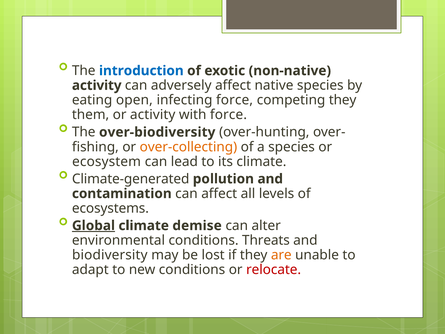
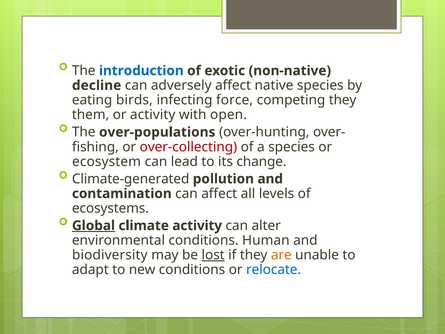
activity at (97, 85): activity -> decline
open: open -> birds
with force: force -> open
over-biodiversity: over-biodiversity -> over-populations
over-collecting colour: orange -> red
its climate: climate -> change
climate demise: demise -> activity
Threats: Threats -> Human
lost underline: none -> present
relocate colour: red -> blue
